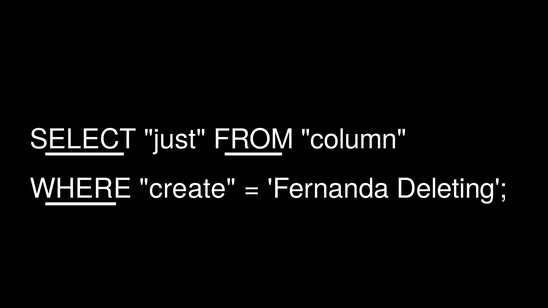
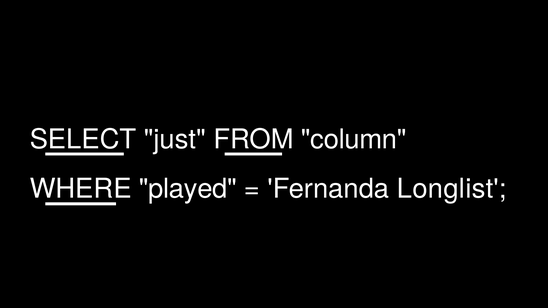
create: create -> played
Deleting: Deleting -> Longlist
